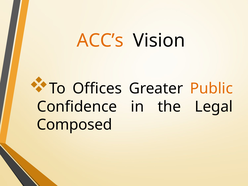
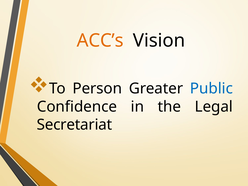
Offices: Offices -> Person
Public colour: orange -> blue
Composed: Composed -> Secretariat
